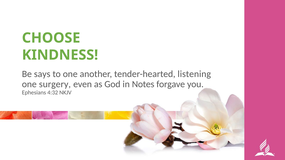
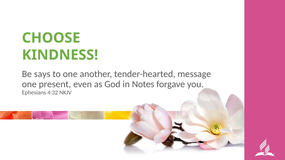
listening: listening -> message
surgery: surgery -> present
